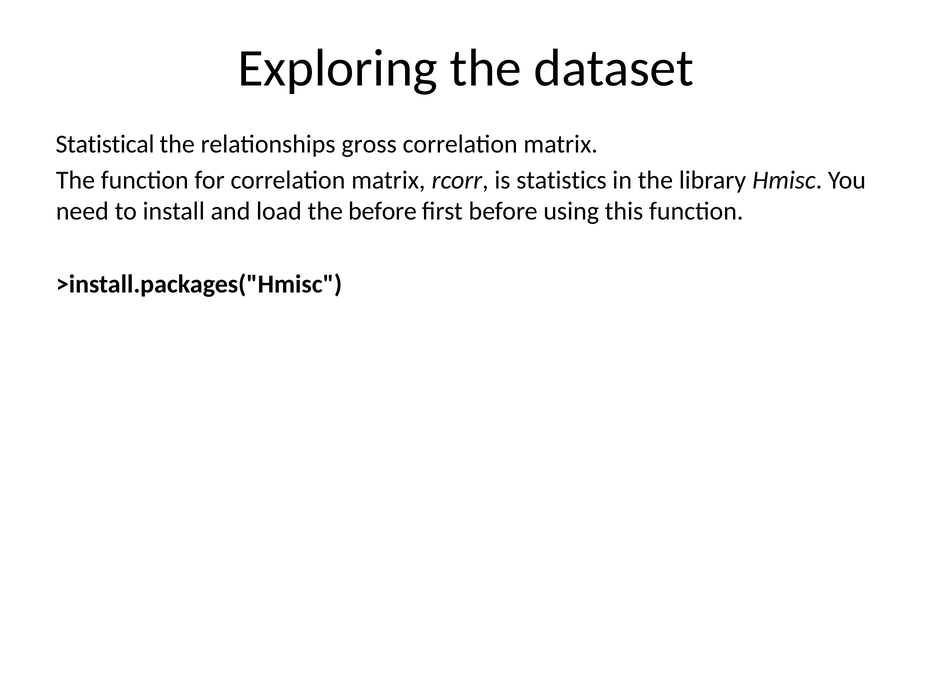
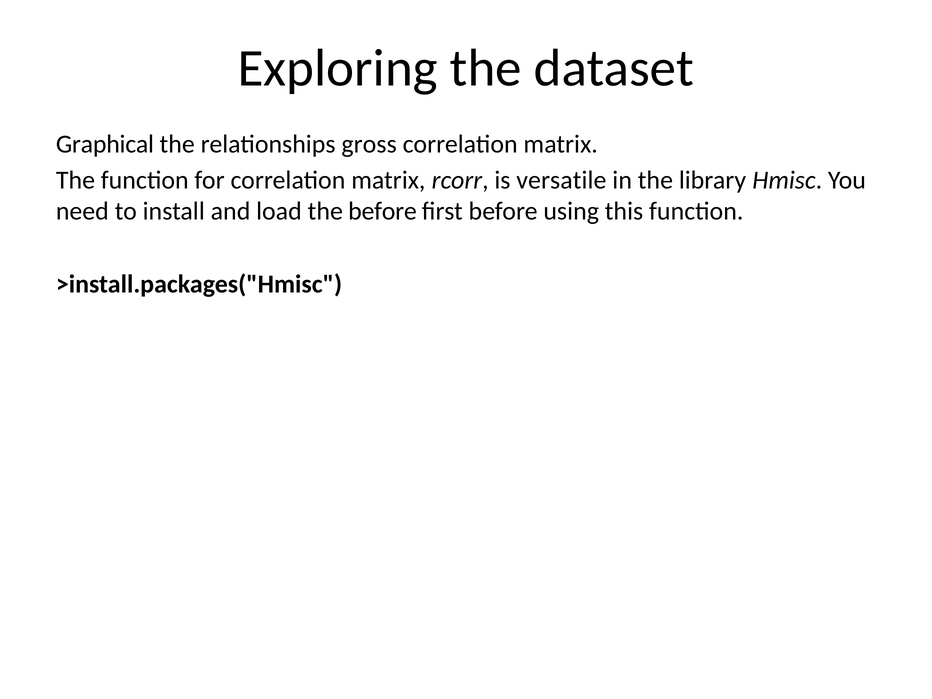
Statistical: Statistical -> Graphical
statistics: statistics -> versatile
